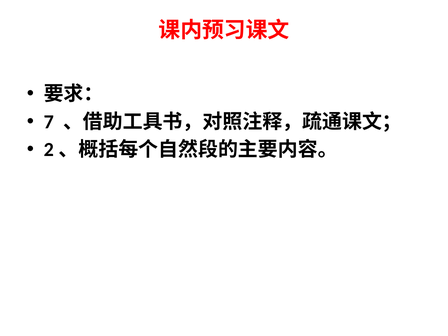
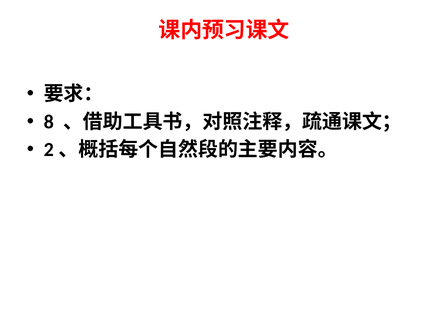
7: 7 -> 8
